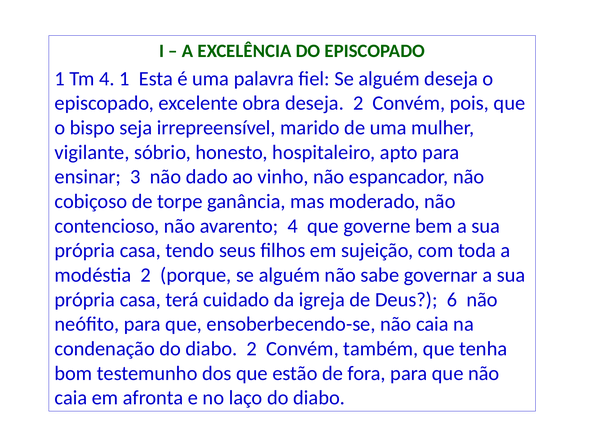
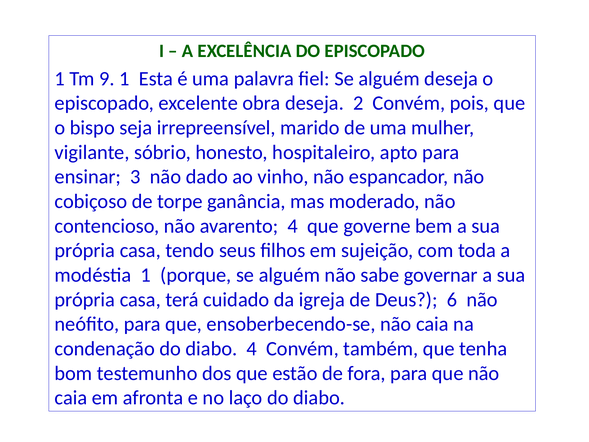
Tm 4: 4 -> 9
modéstia 2: 2 -> 1
diabo 2: 2 -> 4
